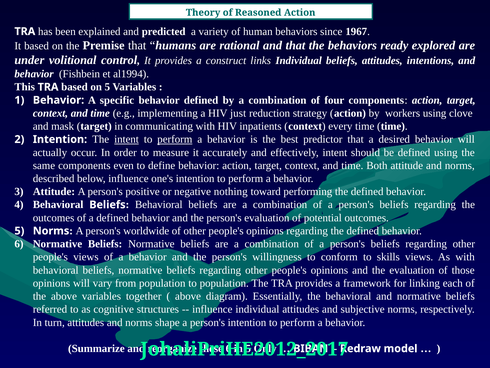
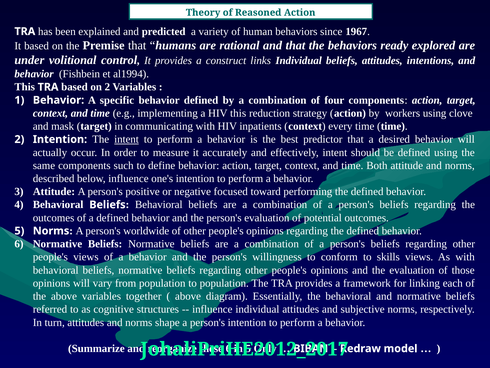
on 5: 5 -> 2
HIV just: just -> this
perform at (175, 139) underline: present -> none
even: even -> such
nothing: nothing -> focused
